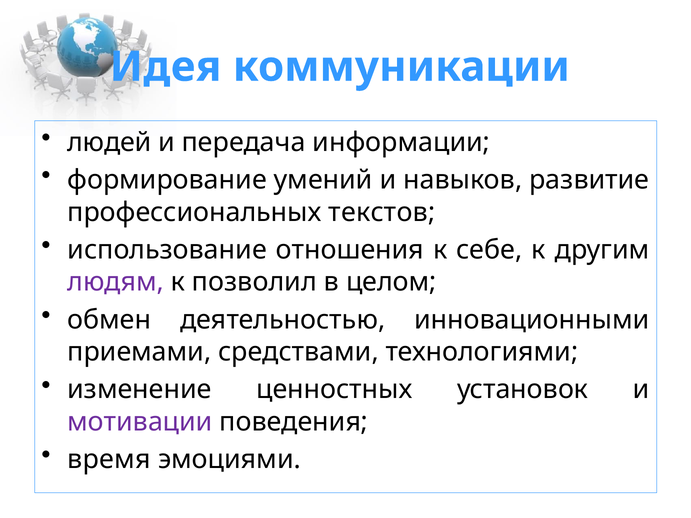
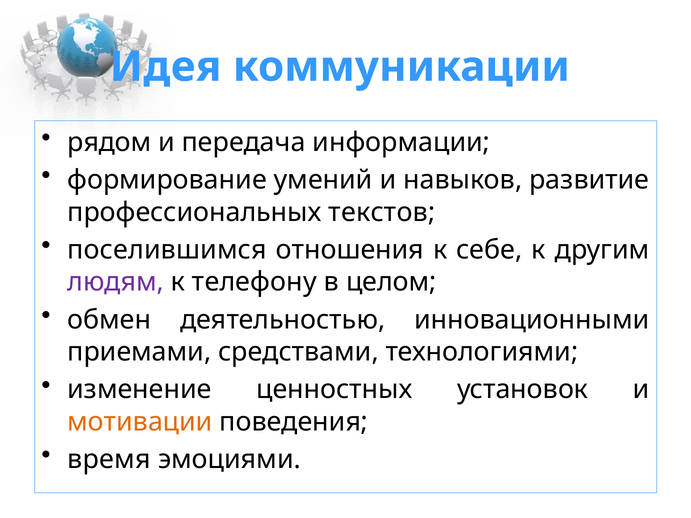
людей: людей -> рядом
использование: использование -> поселившимся
позволил: позволил -> телефону
мотивации colour: purple -> orange
